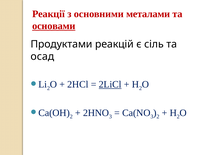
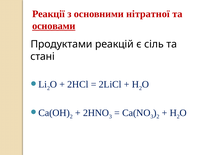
металами: металами -> нітратної
осад: осад -> стані
2LiCl underline: present -> none
